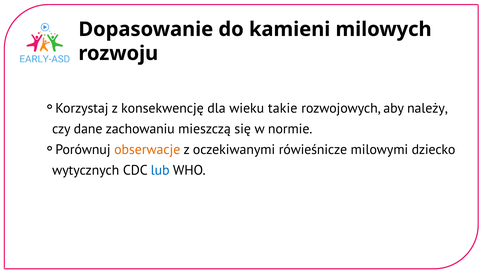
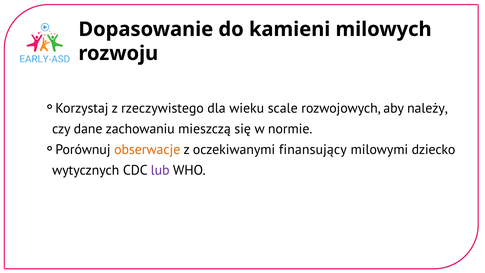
konsekwencję: konsekwencję -> rzeczywistego
takie: takie -> scale
rówieśnicze: rówieśnicze -> finansujący
lub colour: blue -> purple
